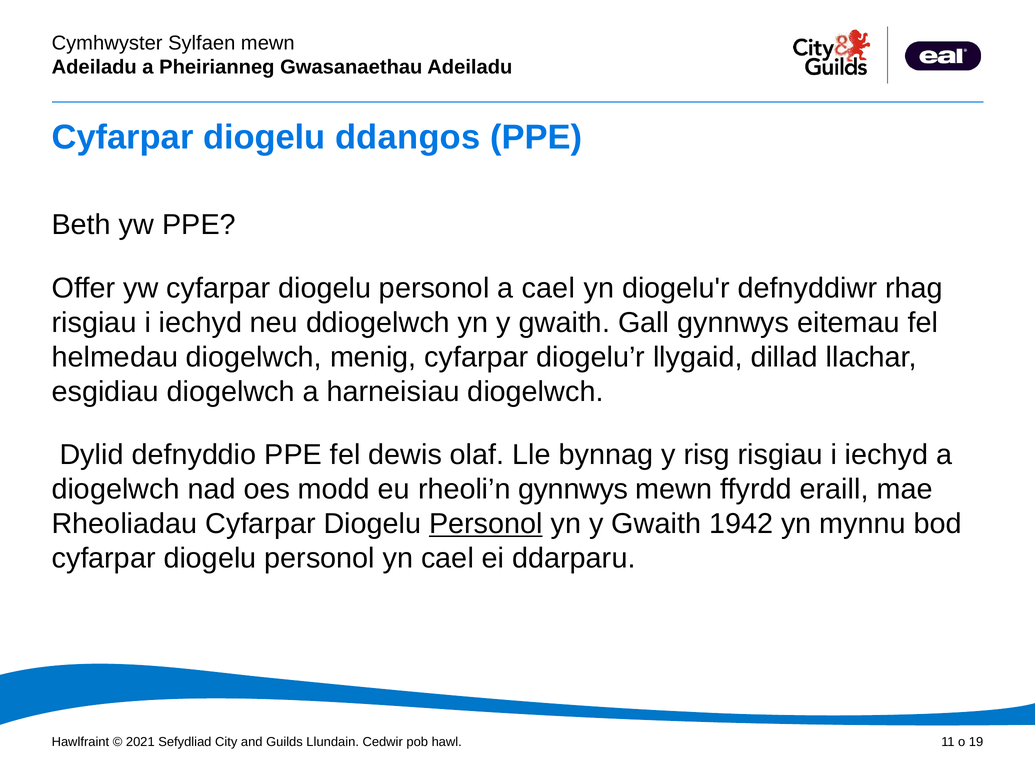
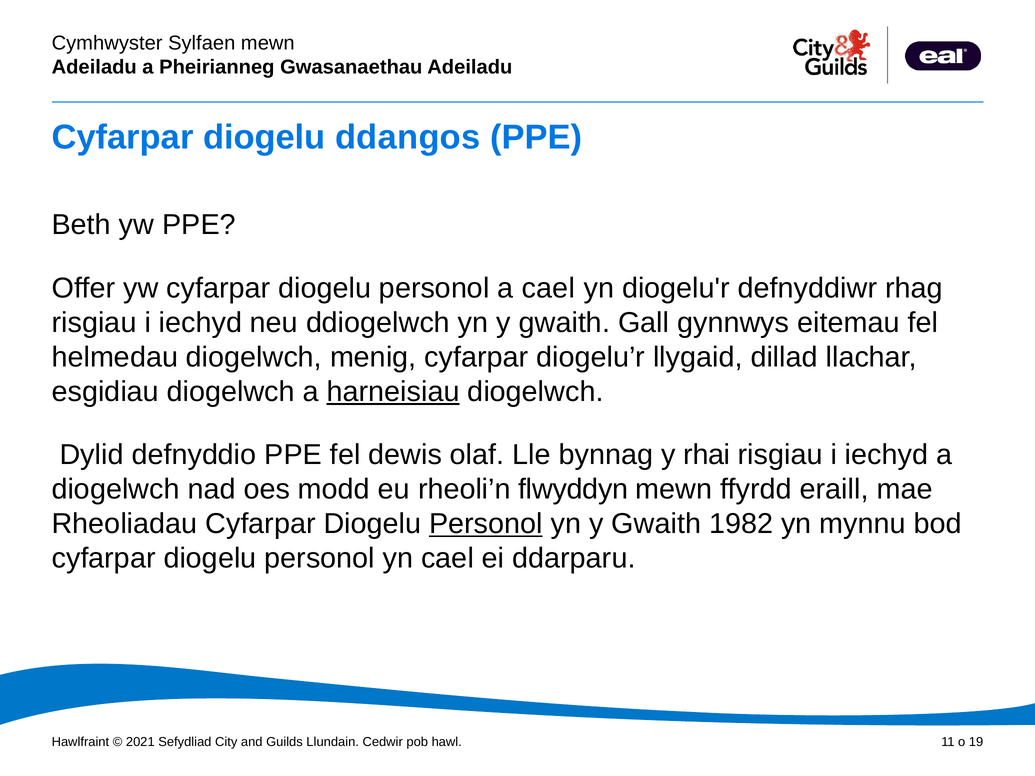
harneisiau underline: none -> present
risg: risg -> rhai
rheoli’n gynnwys: gynnwys -> flwyddyn
1942: 1942 -> 1982
